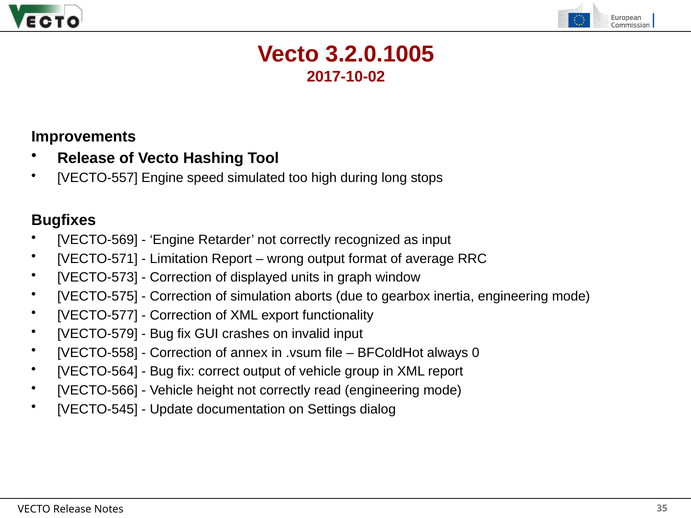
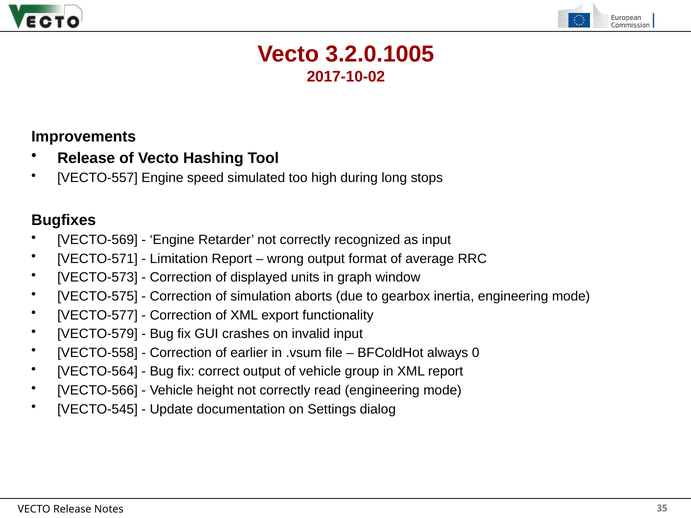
annex: annex -> earlier
